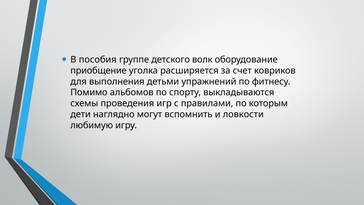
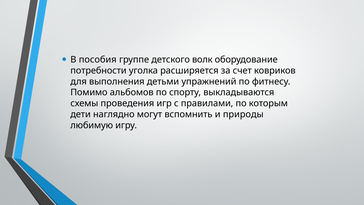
приобщение: приобщение -> потребности
ловкости: ловкости -> природы
